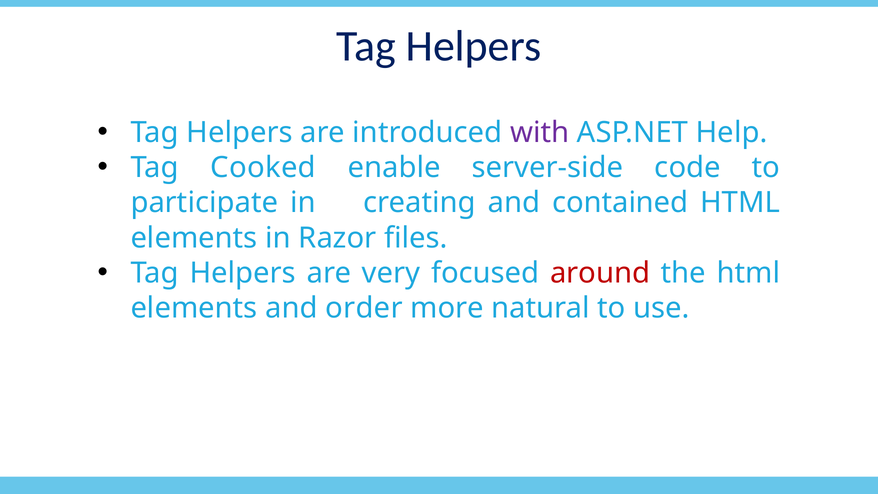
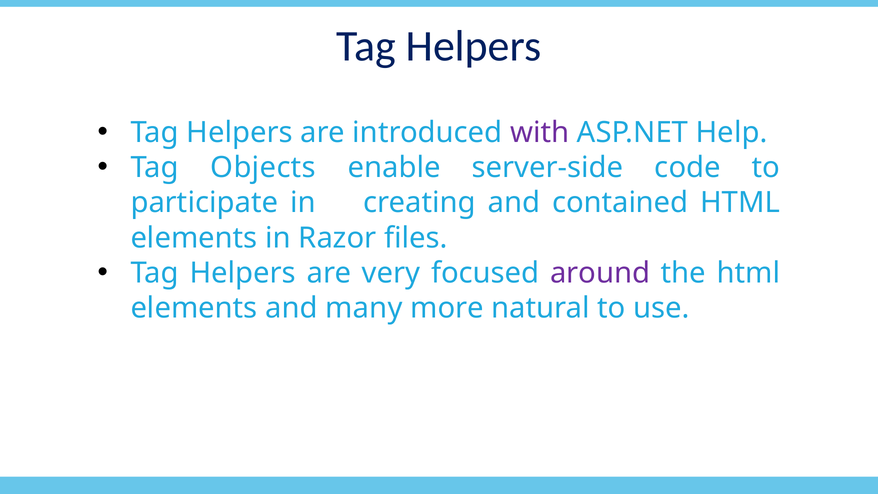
Cooked: Cooked -> Objects
around colour: red -> purple
order: order -> many
